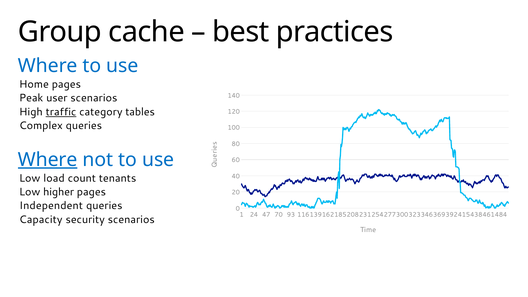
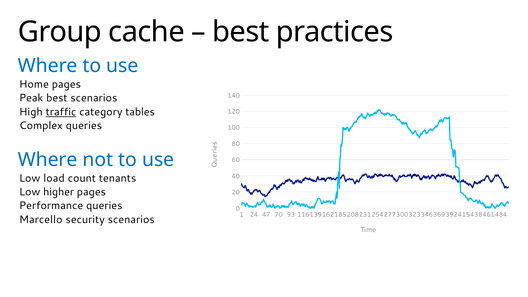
Peak user: user -> best
Where at (48, 160) underline: present -> none
Independent: Independent -> Performance
Capacity: Capacity -> Marcello
